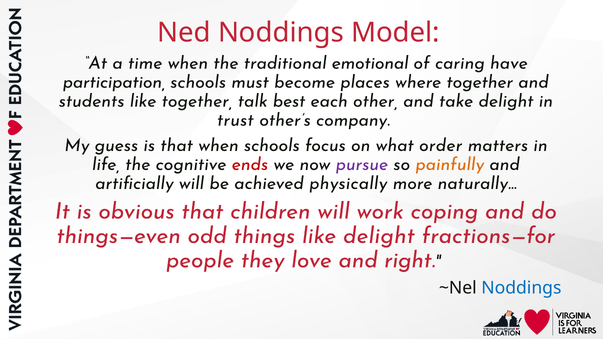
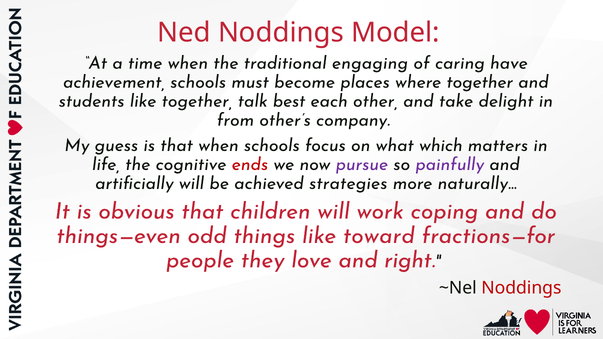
emotional: emotional -> engaging
participation: participation -> achievement
trust: trust -> from
order: order -> which
painfully colour: orange -> purple
physically: physically -> strategies
like delight: delight -> toward
Noddings at (521, 288) colour: blue -> red
